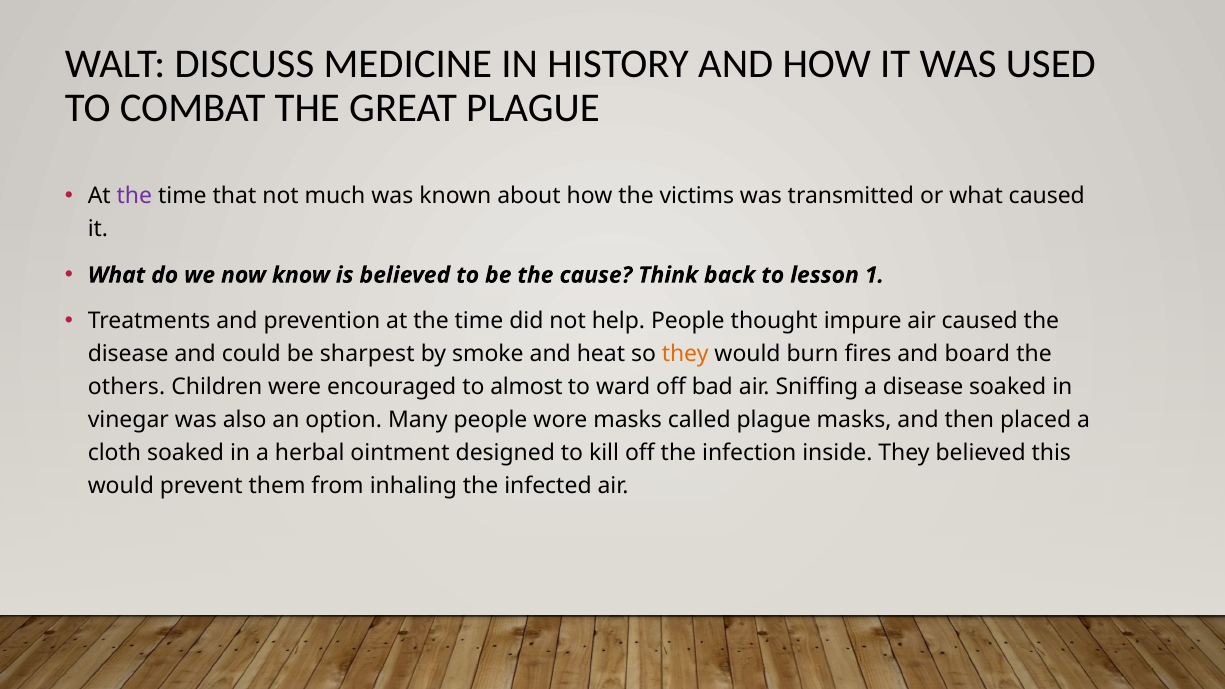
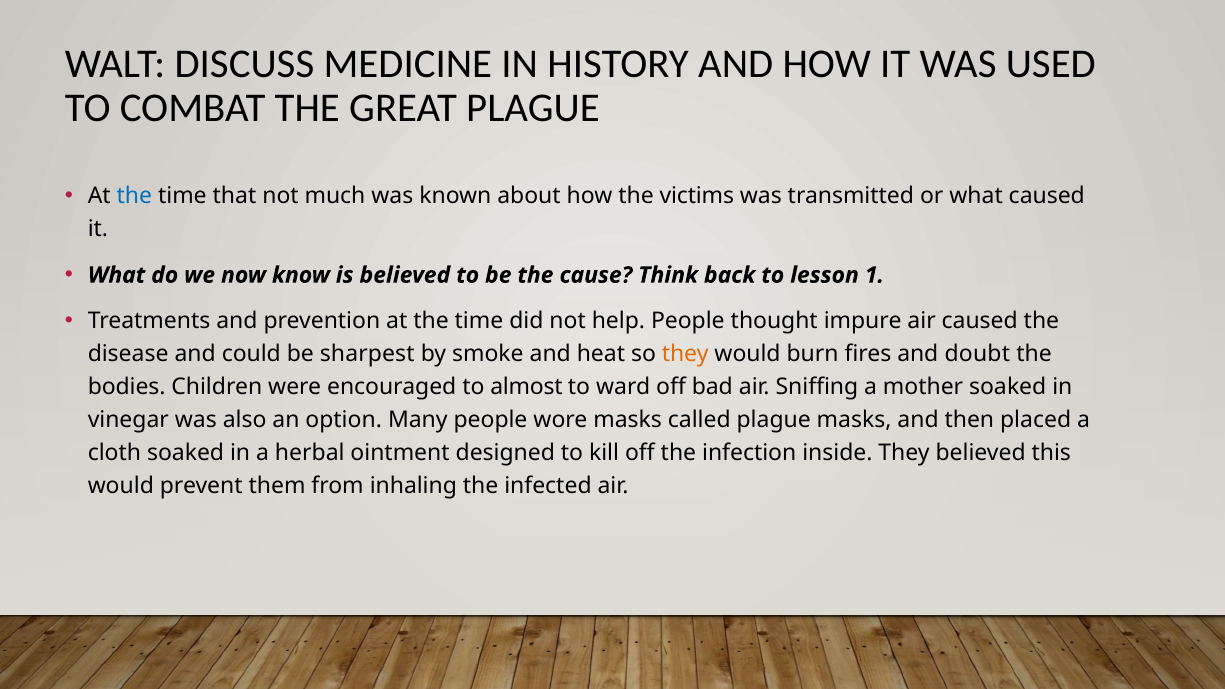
the at (134, 196) colour: purple -> blue
board: board -> doubt
others: others -> bodies
a disease: disease -> mother
